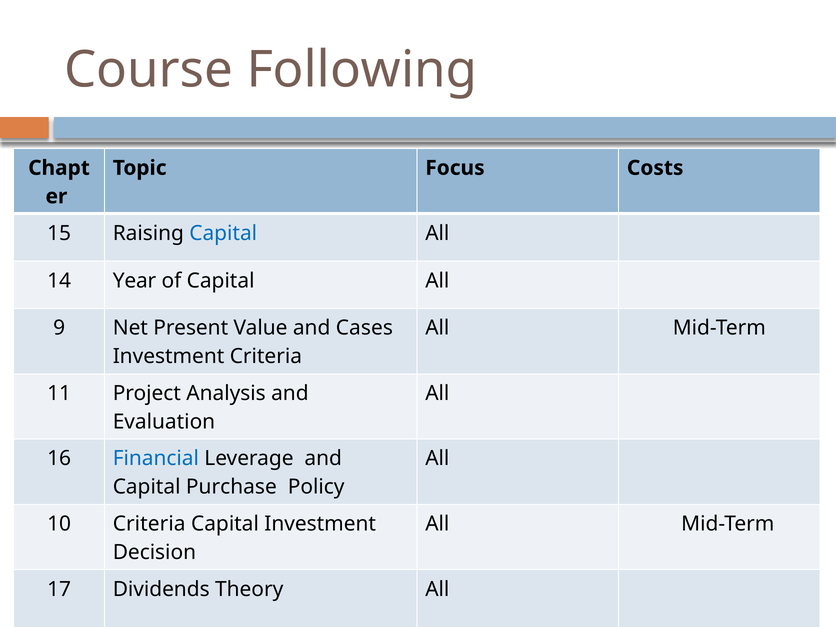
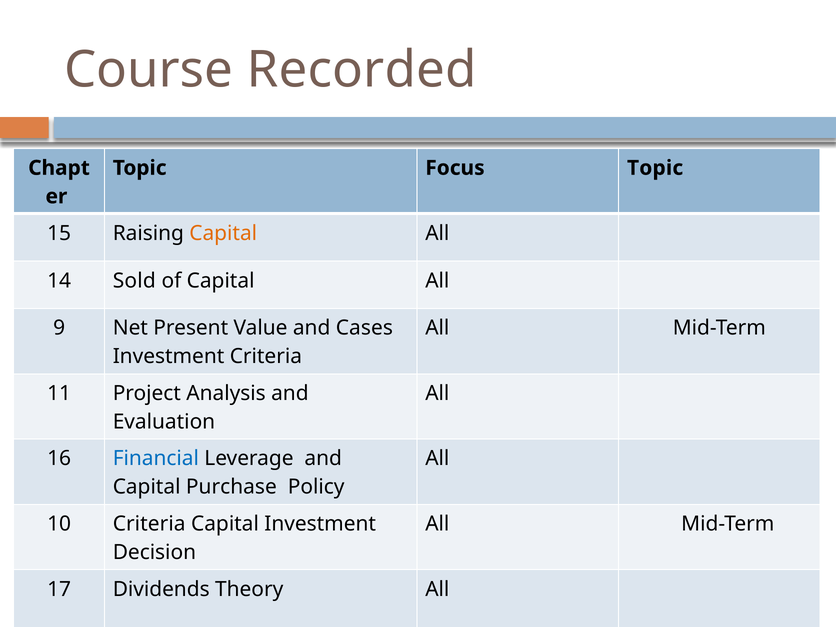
Following: Following -> Recorded
Focus Costs: Costs -> Topic
Capital at (223, 233) colour: blue -> orange
Year: Year -> Sold
